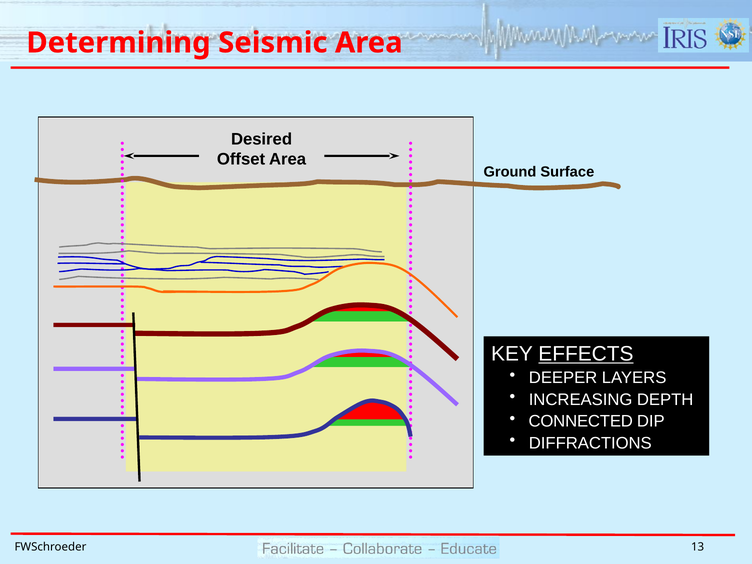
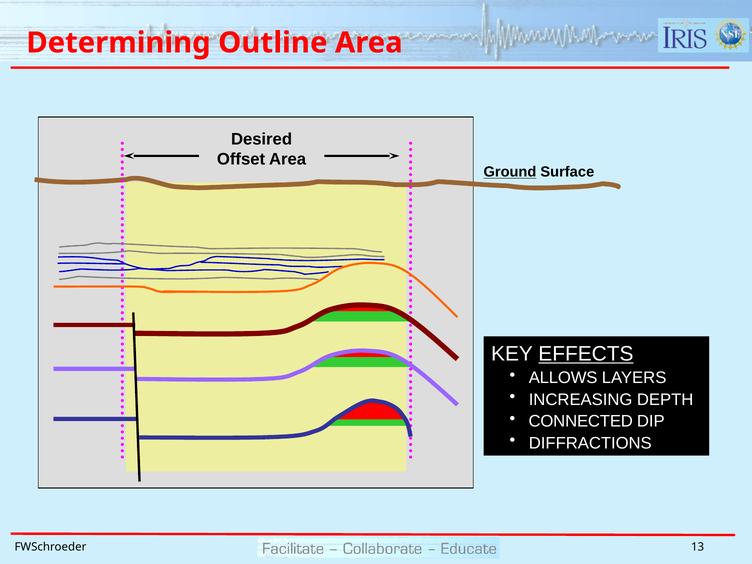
Seismic: Seismic -> Outline
Ground underline: none -> present
DEEPER: DEEPER -> ALLOWS
